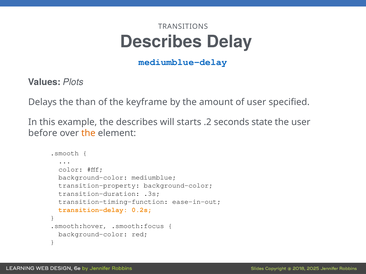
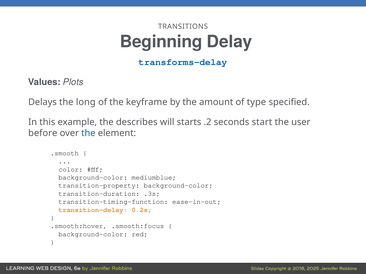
Describes at (161, 42): Describes -> Beginning
mediumblue-delay: mediumblue-delay -> transforms-delay
than: than -> long
of user: user -> type
state: state -> start
the at (88, 133) colour: orange -> blue
